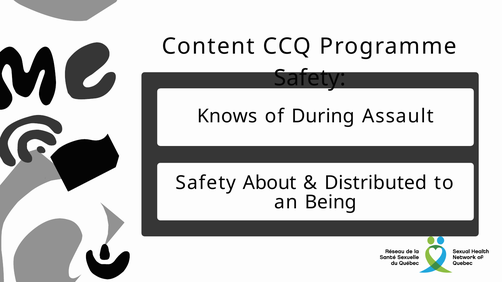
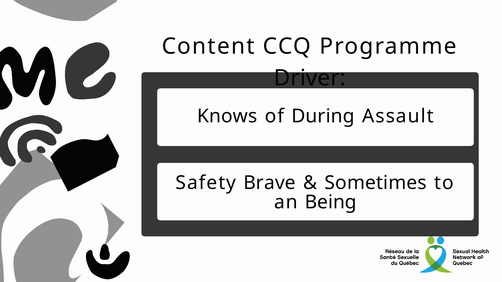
Safety at (310, 78): Safety -> Driver
About: About -> Brave
Distributed: Distributed -> Sometimes
